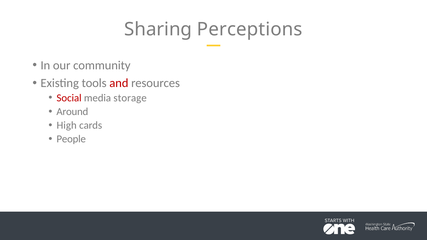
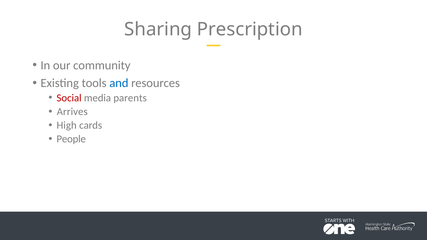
Perceptions: Perceptions -> Prescription
and colour: red -> blue
storage: storage -> parents
Around: Around -> Arrives
